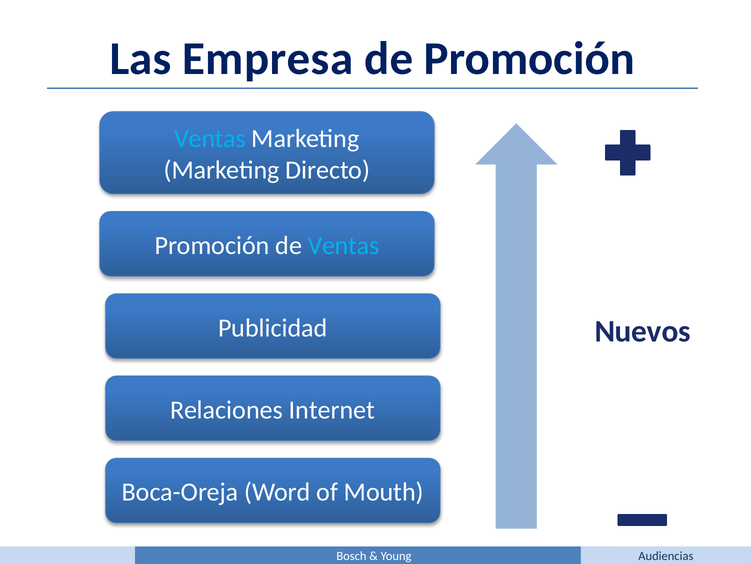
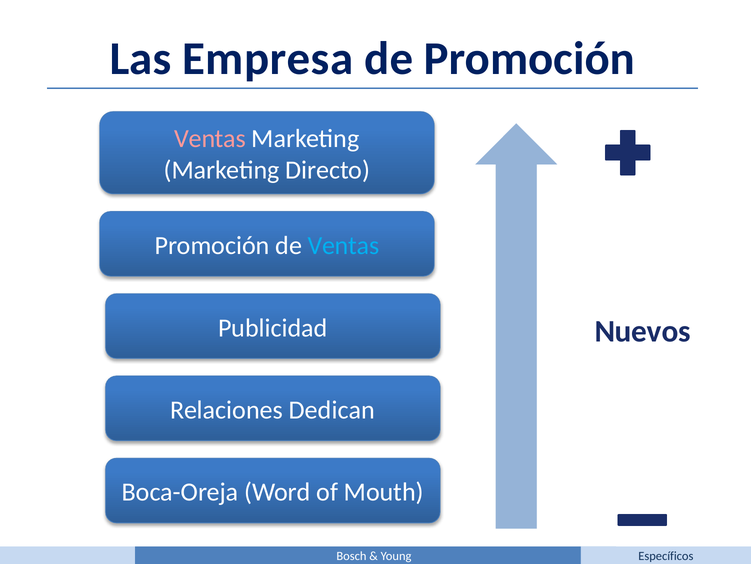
Ventas at (210, 139) colour: light blue -> pink
Internet: Internet -> Dedican
Audiencias: Audiencias -> Específicos
